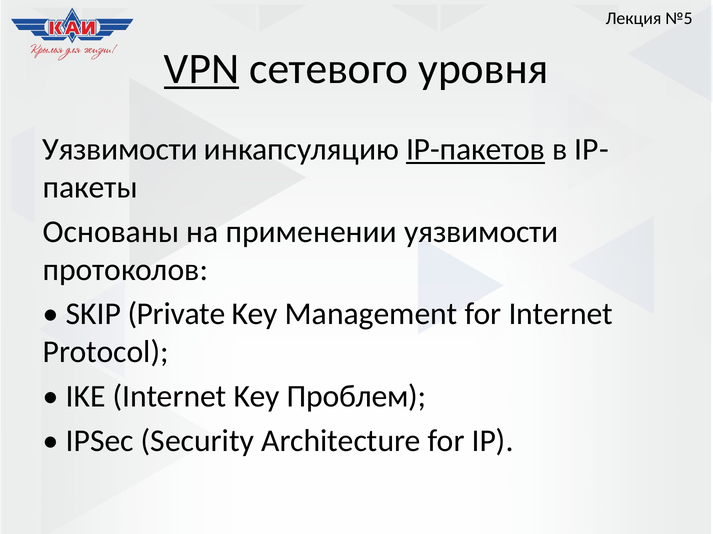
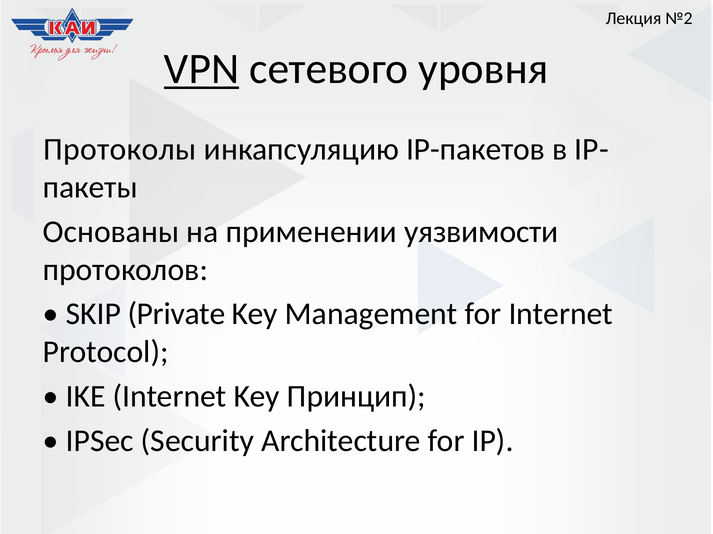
№5: №5 -> №2
Уязвимости at (120, 150): Уязвимости -> Протоколы
IP-пакетов underline: present -> none
Проблем: Проблем -> Принцип
